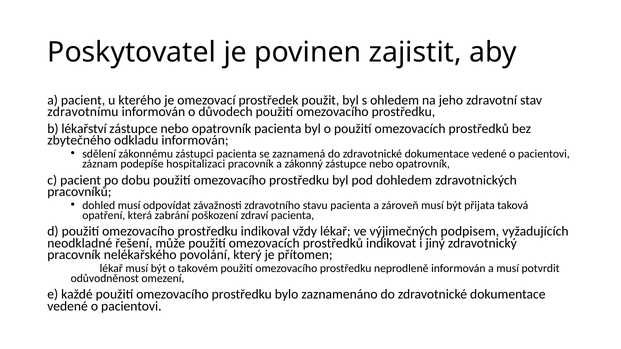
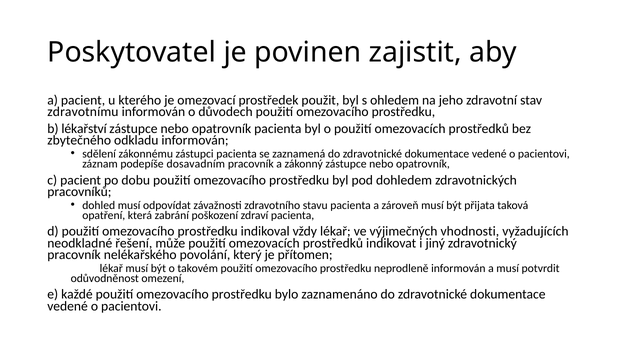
hospitalizaci: hospitalizaci -> dosavadním
podpisem: podpisem -> vhodnosti
